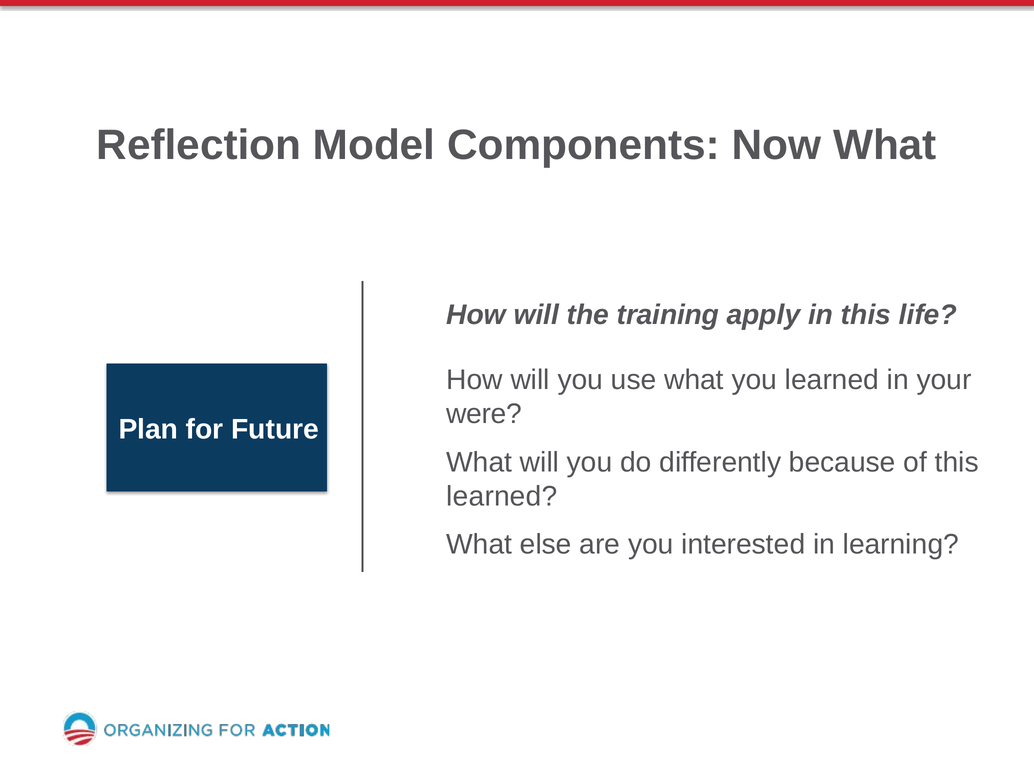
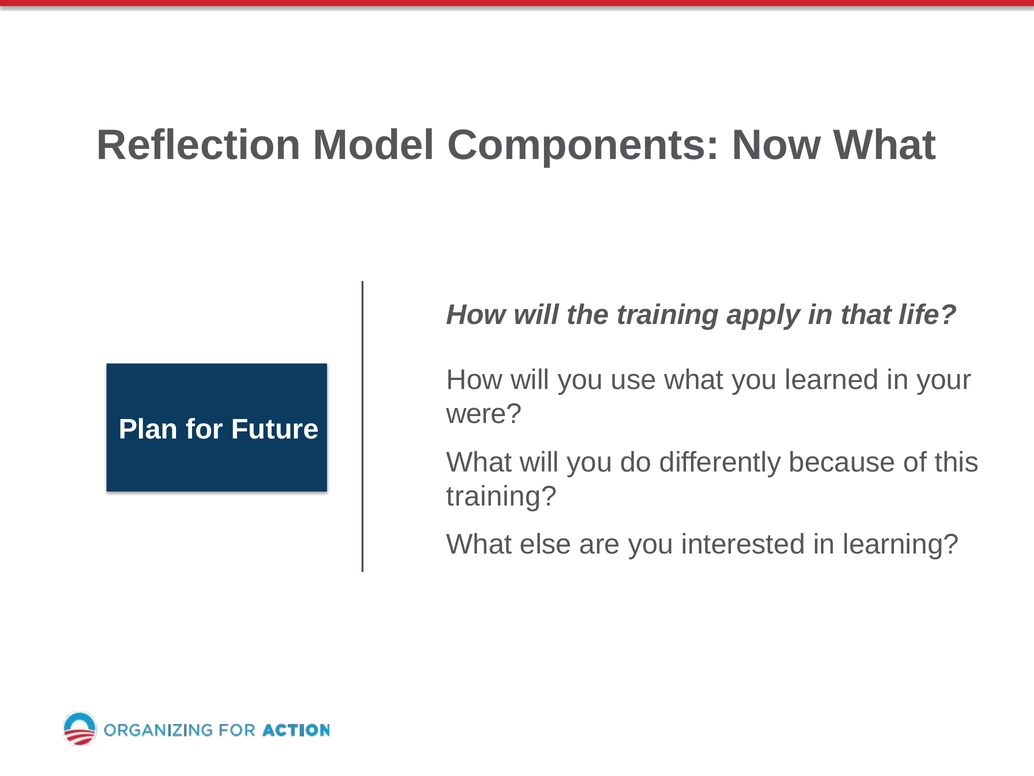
in this: this -> that
learned at (502, 496): learned -> training
